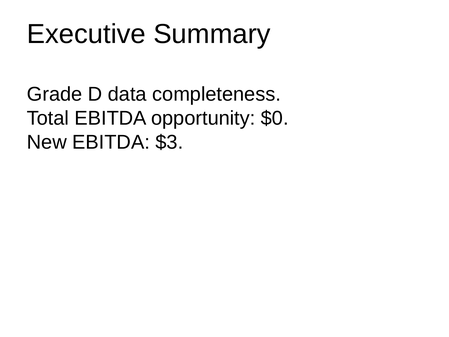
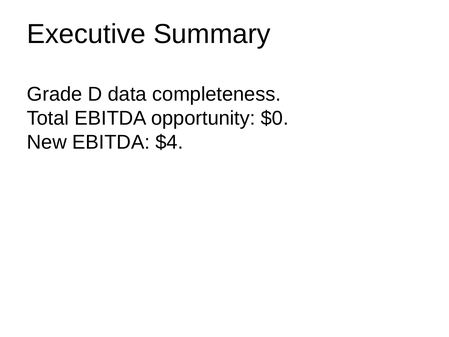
$3: $3 -> $4
